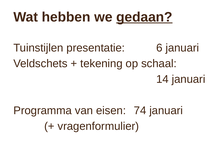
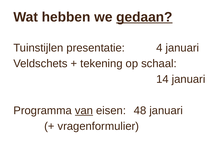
6: 6 -> 4
van underline: none -> present
74: 74 -> 48
